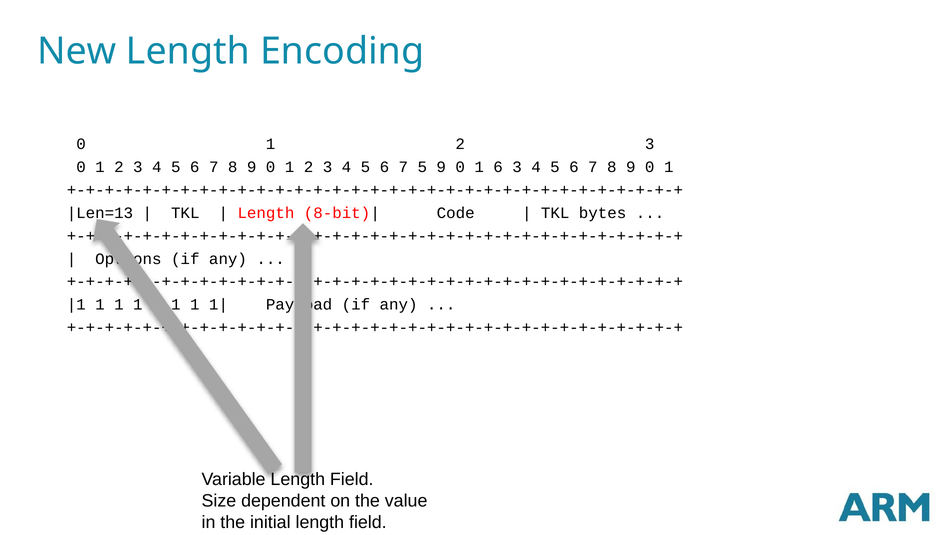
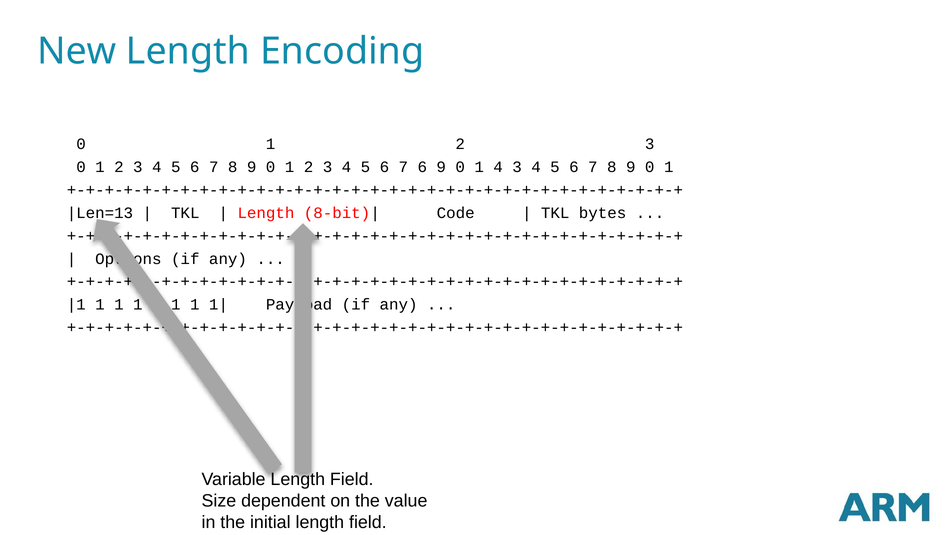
7 5: 5 -> 6
1 6: 6 -> 4
